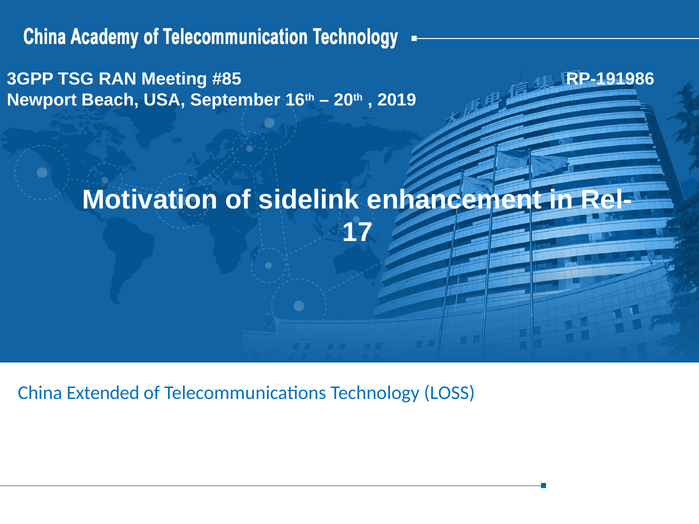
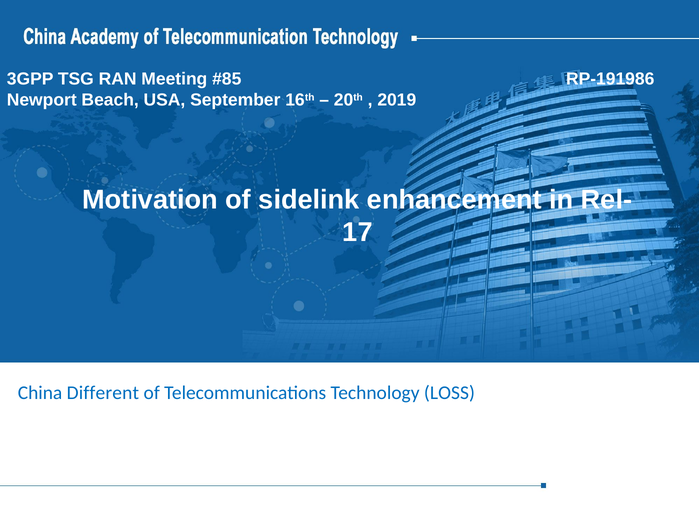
Extended: Extended -> Different
